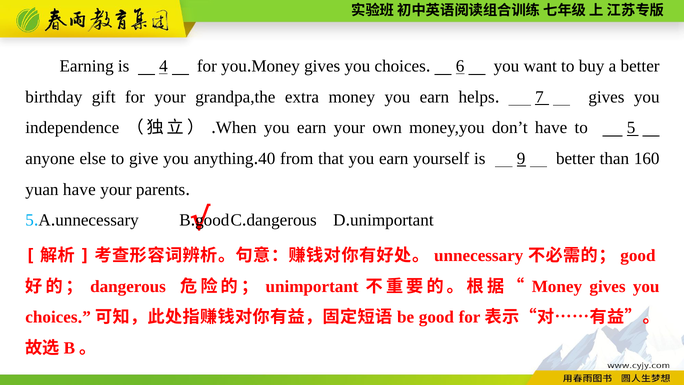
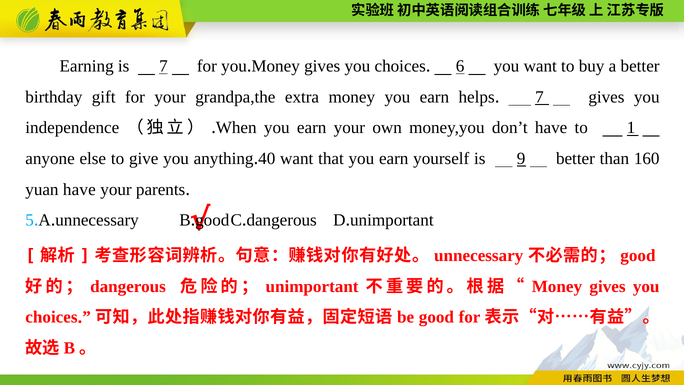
is 4: 4 -> 7
to 5: 5 -> 1
from at (297, 159): from -> want
